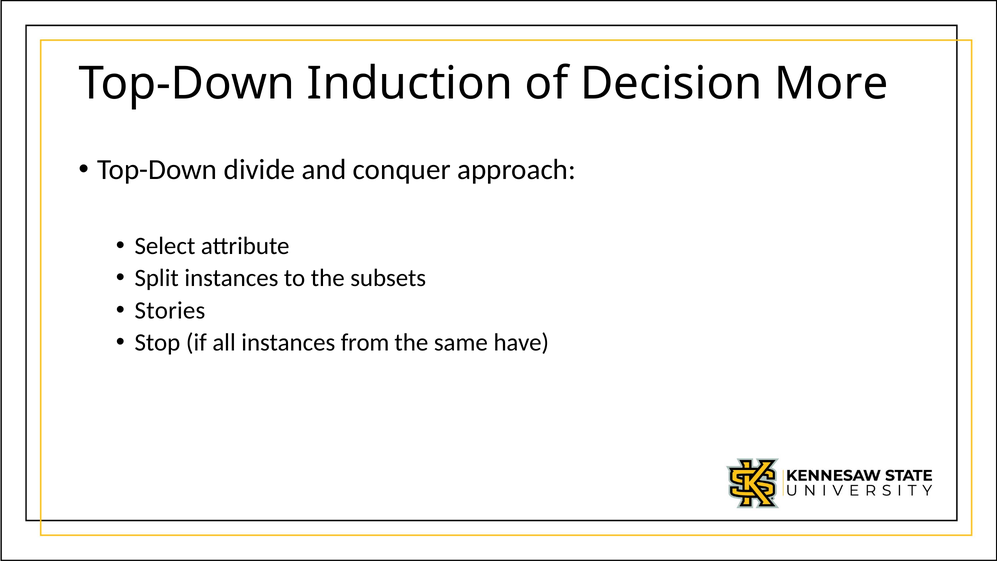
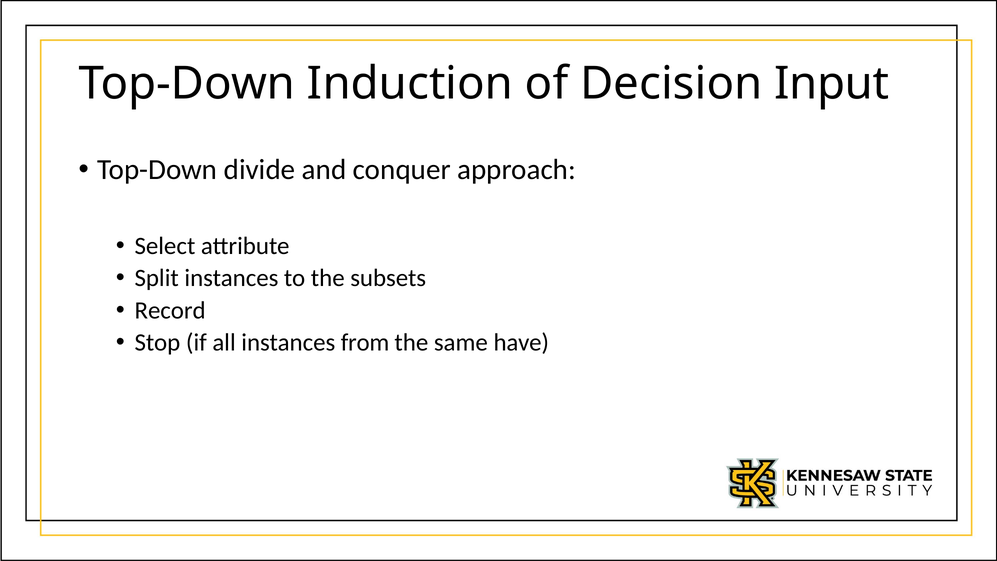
More: More -> Input
Stories: Stories -> Record
